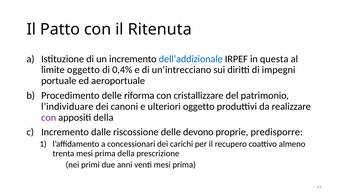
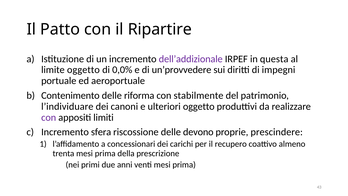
Ritenuta: Ritenuta -> Ripartire
dell’addizionale colour: blue -> purple
0,4%: 0,4% -> 0,0%
un’intrecciano: un’intrecciano -> un’provvedere
Procedimento: Procedimento -> Contenimento
cristallizzare: cristallizzare -> stabilmente
appositi della: della -> limiti
dalle: dalle -> sfera
predisporre: predisporre -> prescindere
